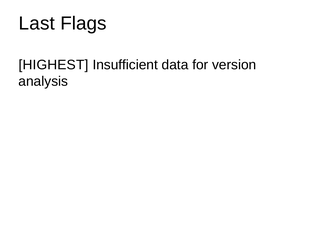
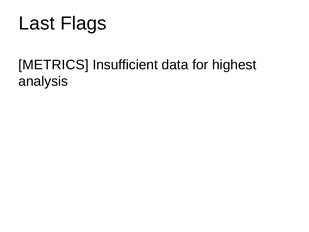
HIGHEST: HIGHEST -> METRICS
version: version -> highest
